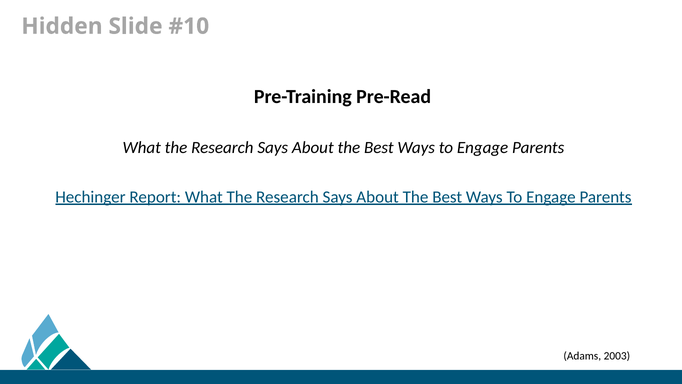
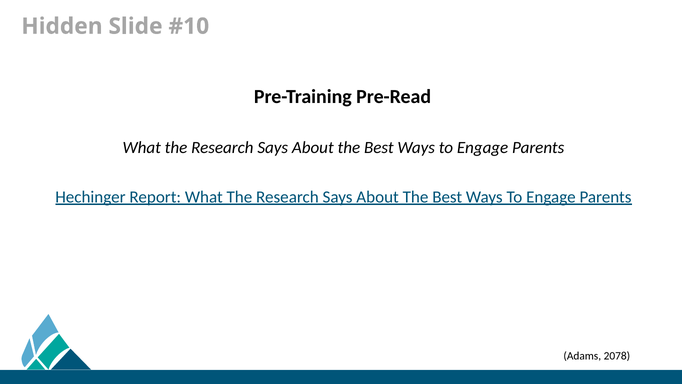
2003: 2003 -> 2078
